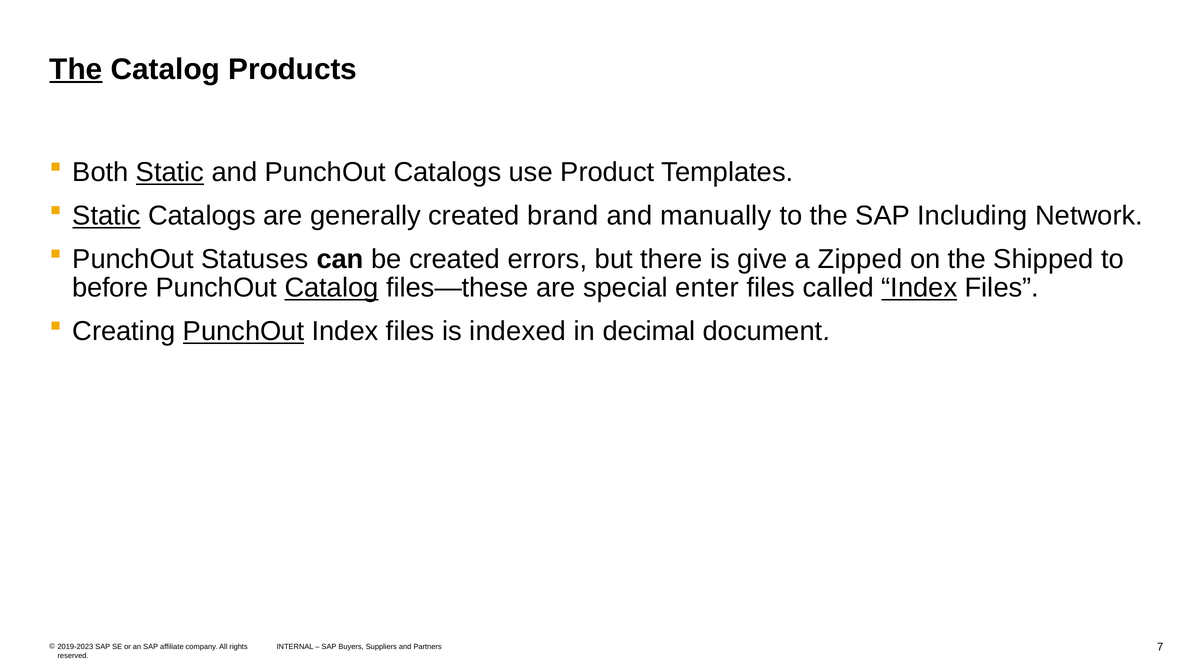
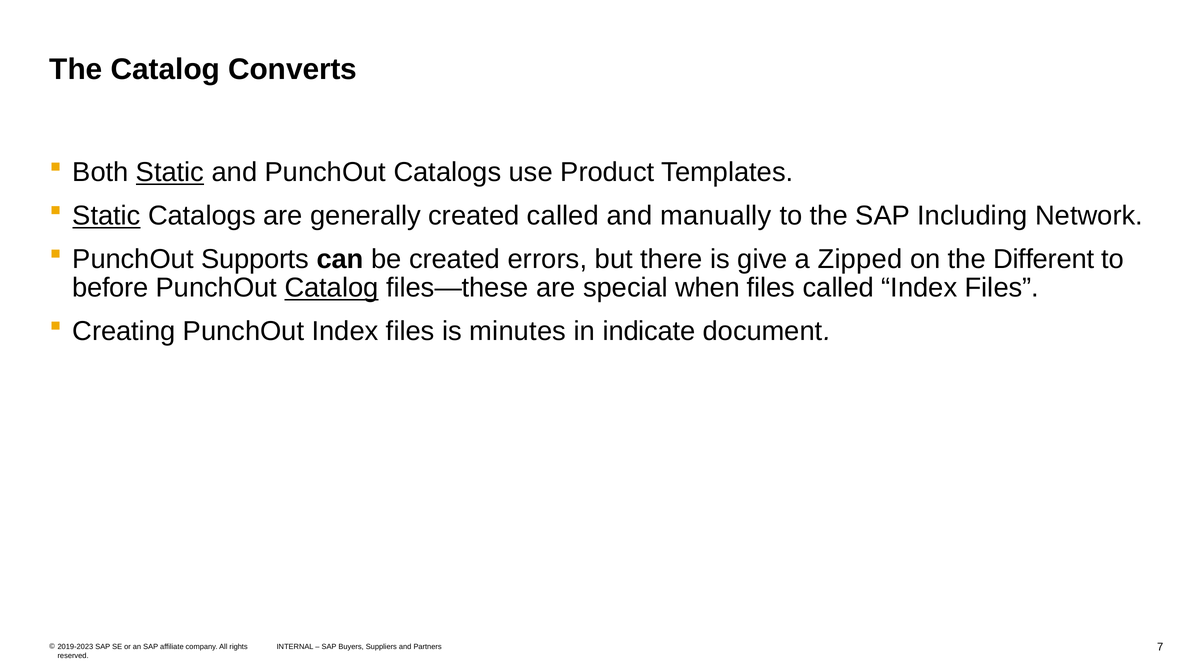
The at (76, 69) underline: present -> none
Products: Products -> Converts
created brand: brand -> called
Statuses: Statuses -> Supports
Shipped: Shipped -> Different
enter: enter -> when
Index at (919, 288) underline: present -> none
PunchOut at (244, 332) underline: present -> none
indexed: indexed -> minutes
decimal: decimal -> indicate
